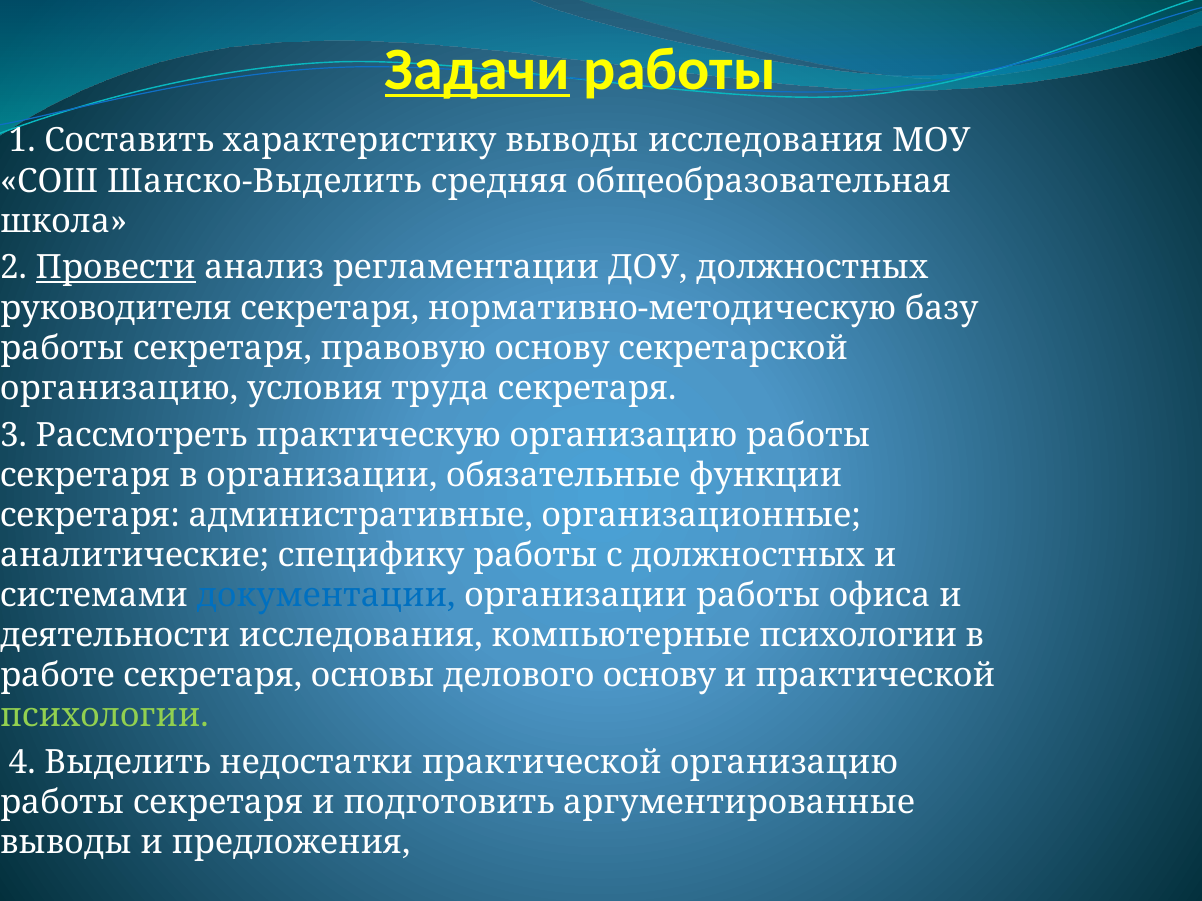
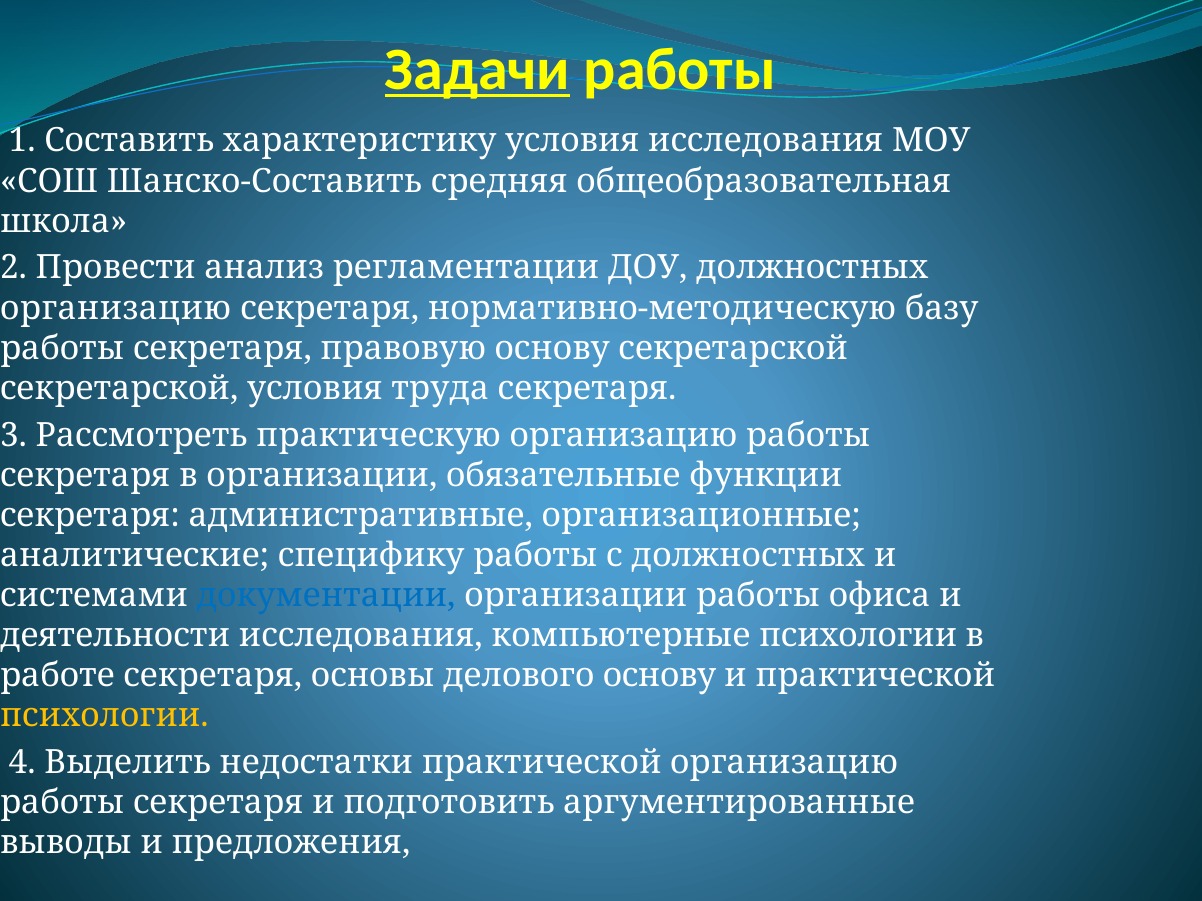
характеристику выводы: выводы -> условия
Шанско-Выделить: Шанско-Выделить -> Шанско-Составить
Провести underline: present -> none
руководителя at (116, 308): руководителя -> организацию
организацию at (119, 388): организацию -> секретарской
психологии at (104, 716) colour: light green -> yellow
